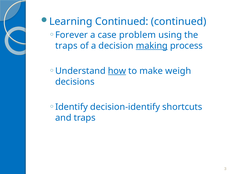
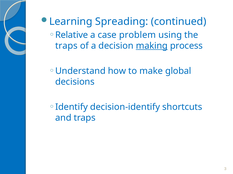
Learning Continued: Continued -> Spreading
Forever: Forever -> Relative
how underline: present -> none
weigh: weigh -> global
